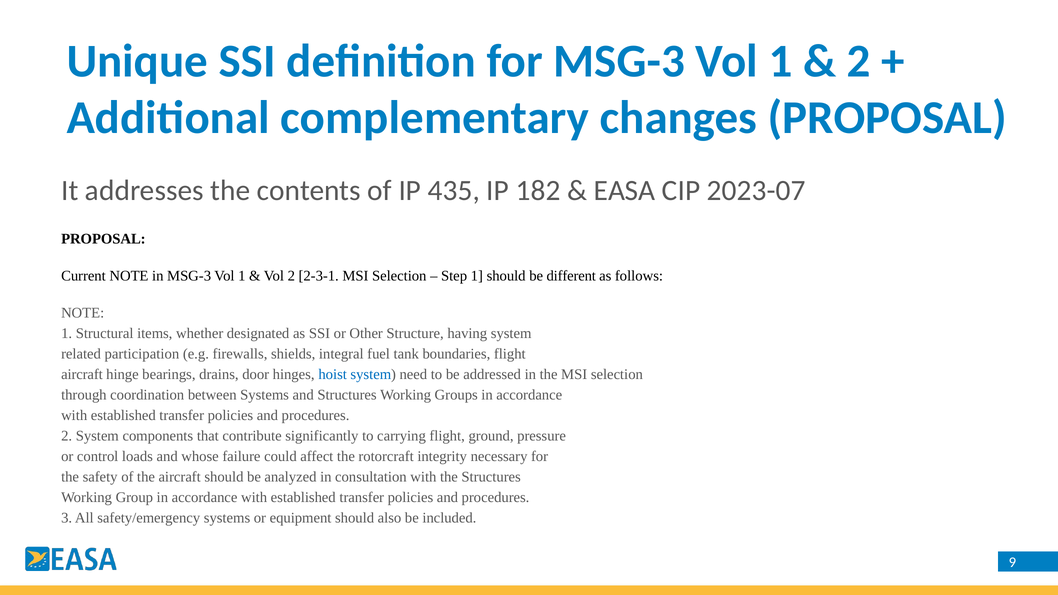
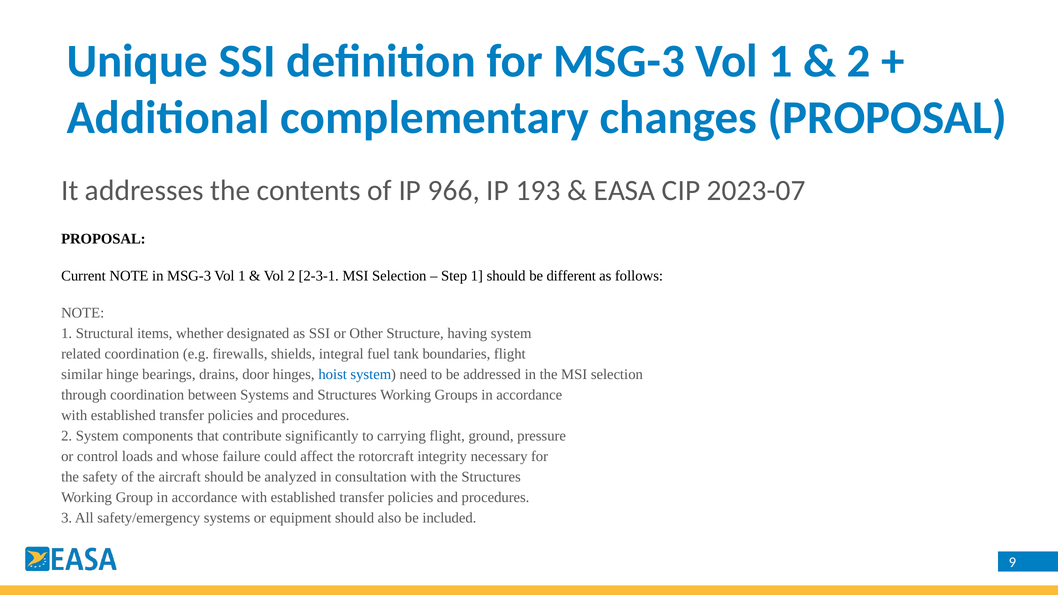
435: 435 -> 966
182: 182 -> 193
related participation: participation -> coordination
aircraft at (82, 375): aircraft -> similar
